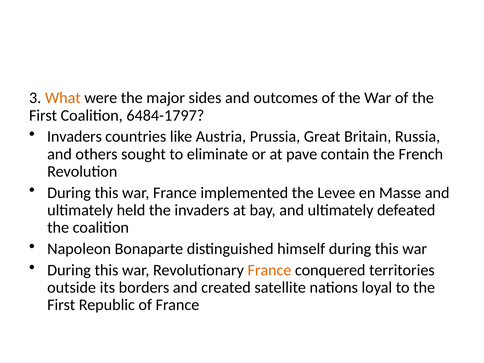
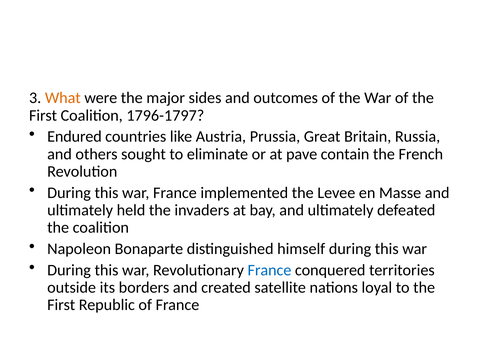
6484-1797: 6484-1797 -> 1796-1797
Invaders at (74, 137): Invaders -> Endured
France at (269, 270) colour: orange -> blue
